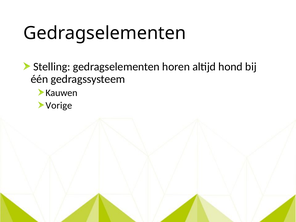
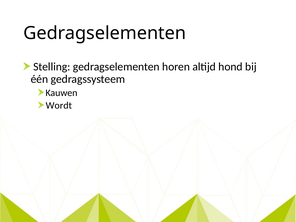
Vorige: Vorige -> Wordt
